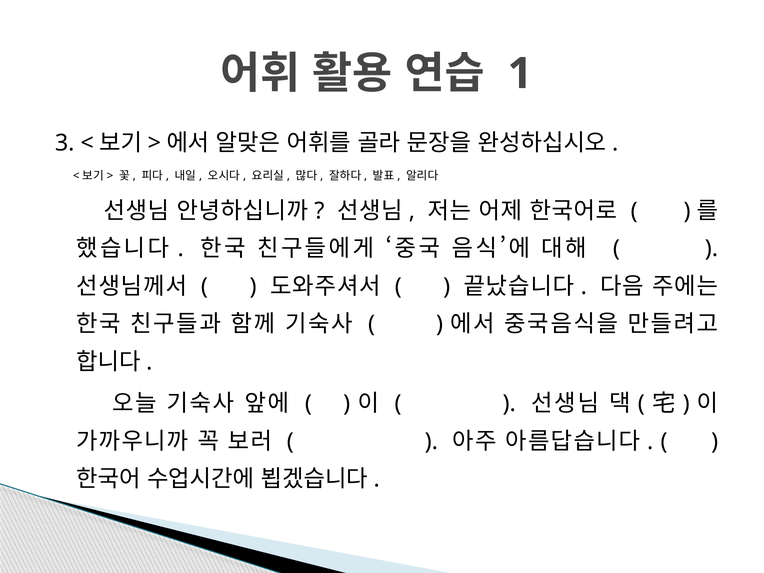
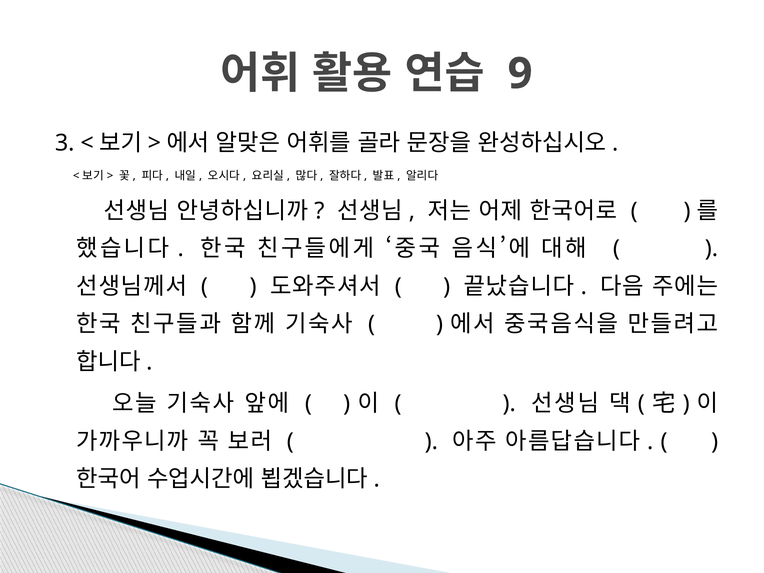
1: 1 -> 9
